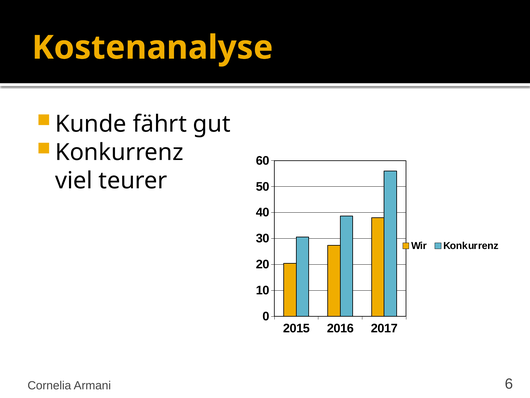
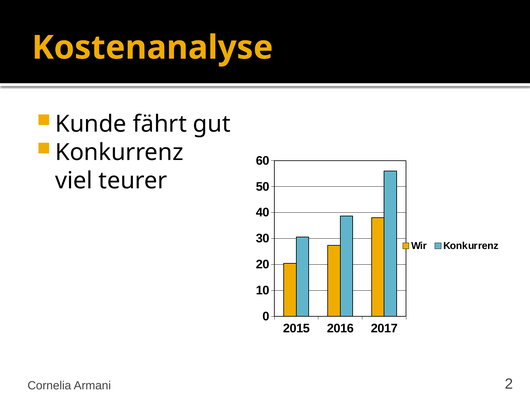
6: 6 -> 2
